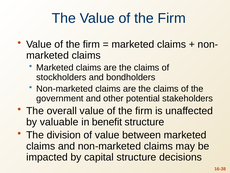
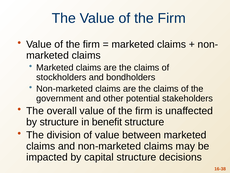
by valuable: valuable -> structure
